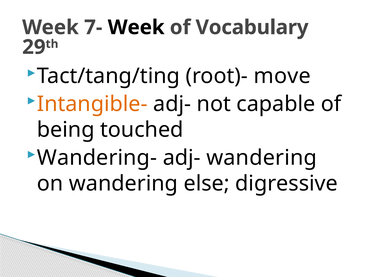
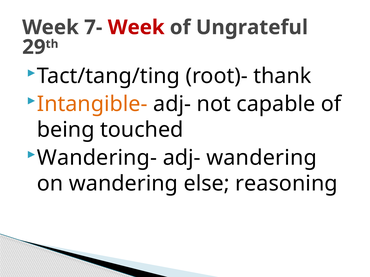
Week at (136, 27) colour: black -> red
Vocabulary: Vocabulary -> Ungrateful
move: move -> thank
digressive: digressive -> reasoning
